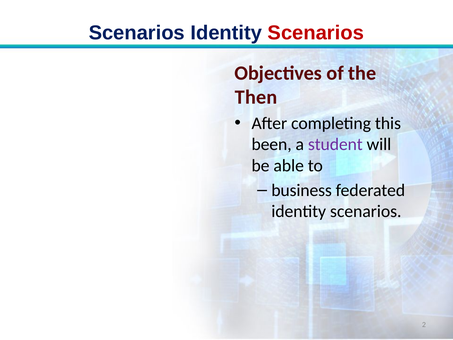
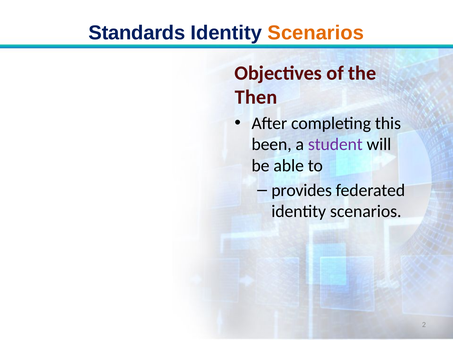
Scenarios at (137, 33): Scenarios -> Standards
Scenarios at (316, 33) colour: red -> orange
business: business -> provides
